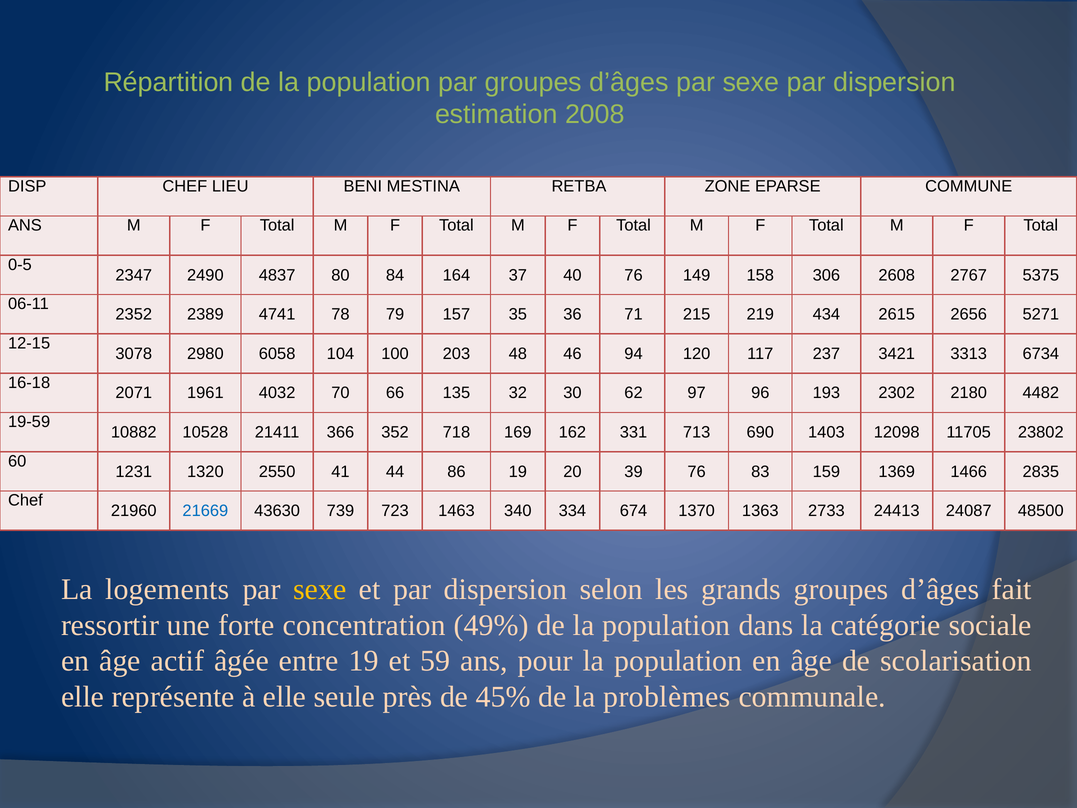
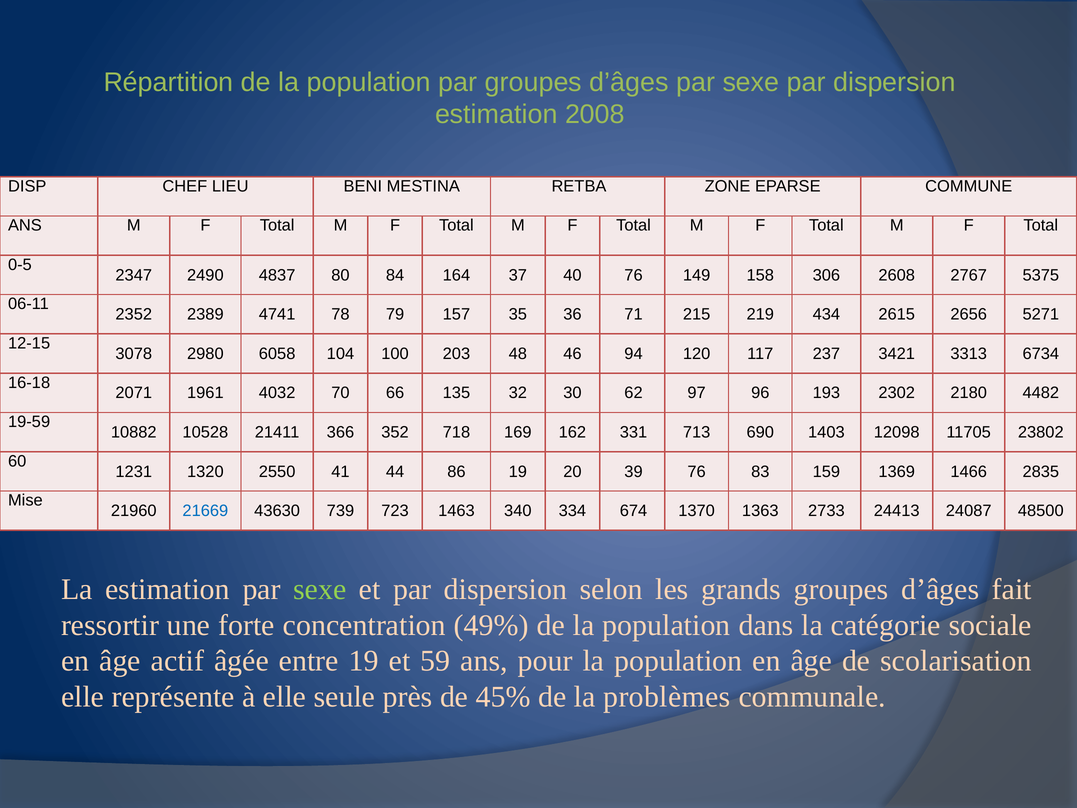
Chef at (25, 500): Chef -> Mise
La logements: logements -> estimation
sexe at (320, 589) colour: yellow -> light green
